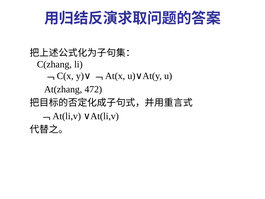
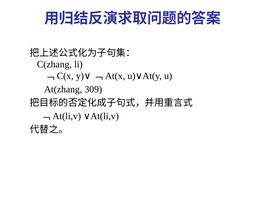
472: 472 -> 309
